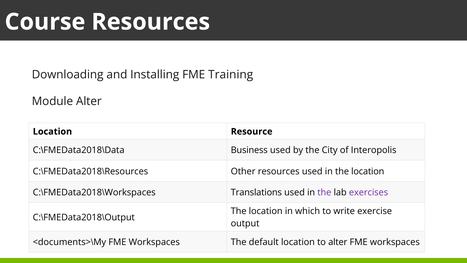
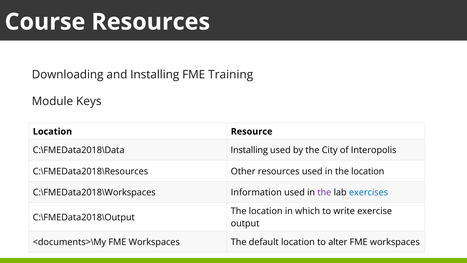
Module Alter: Alter -> Keys
C:\FMEData2018\Data Business: Business -> Installing
Translations: Translations -> Information
exercises colour: purple -> blue
